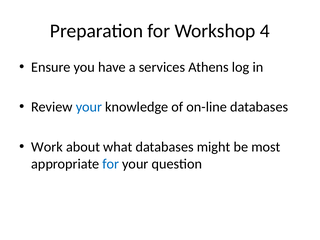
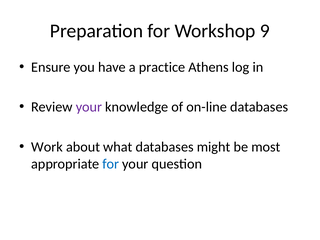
4: 4 -> 9
services: services -> practice
your at (89, 107) colour: blue -> purple
